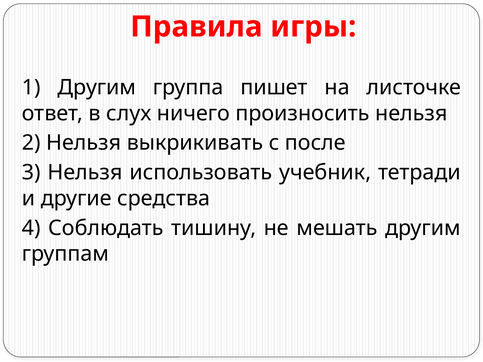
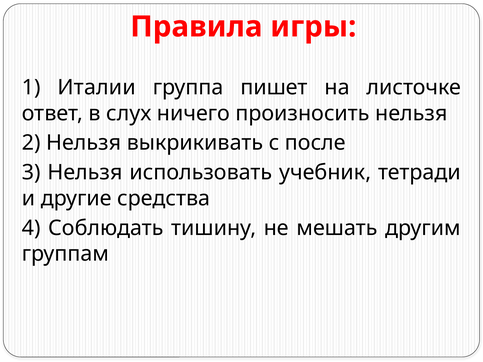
1 Другим: Другим -> Италии
